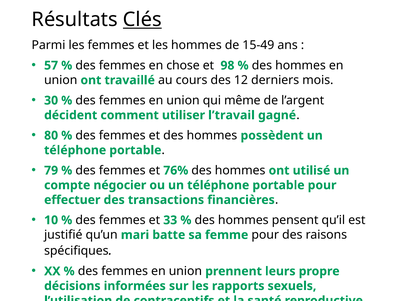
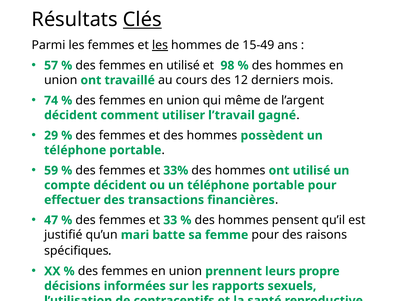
les at (160, 45) underline: none -> present
en chose: chose -> utilisé
30: 30 -> 74
80: 80 -> 29
79: 79 -> 59
76%: 76% -> 33%
compte négocier: négocier -> décident
10: 10 -> 47
